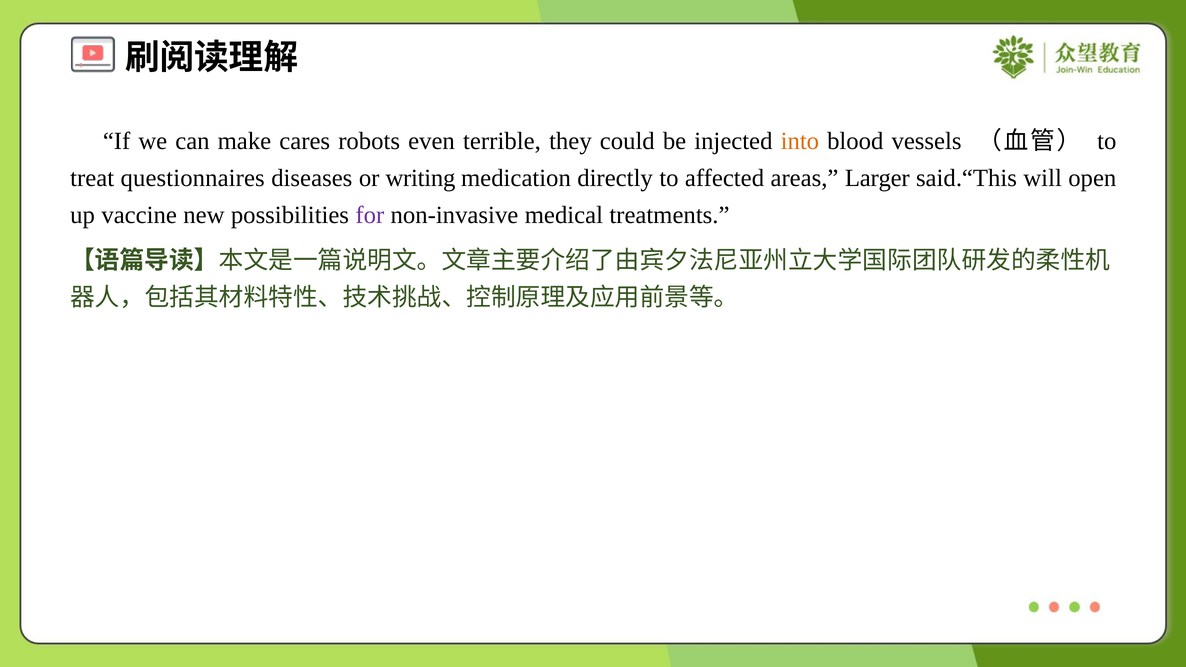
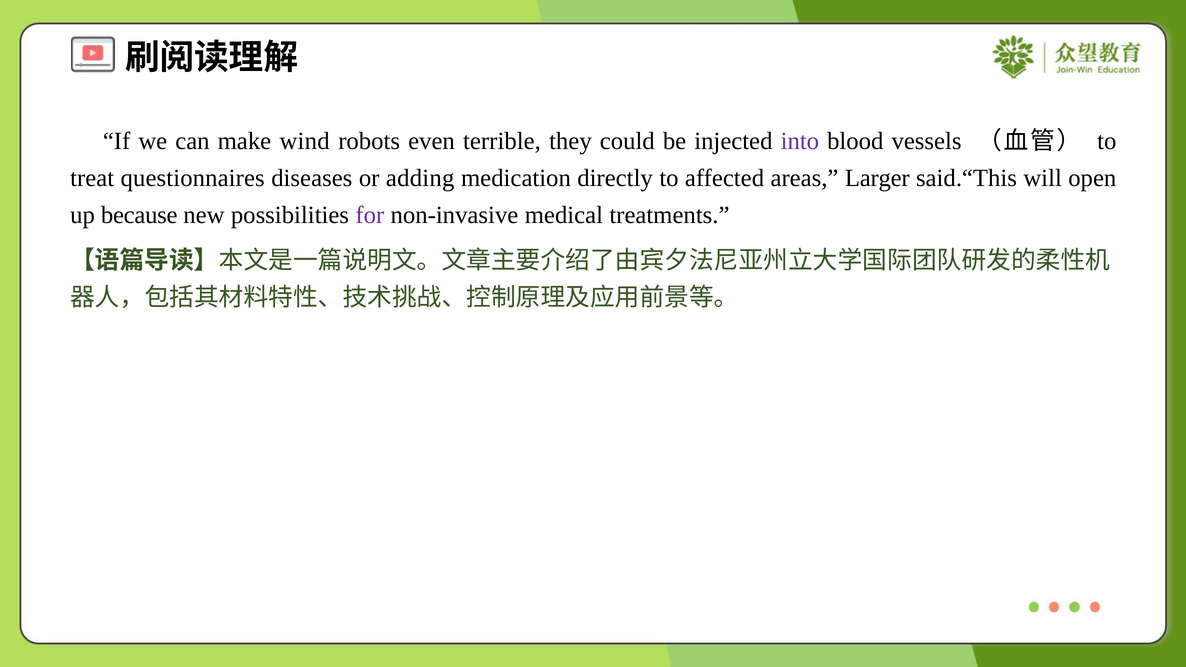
cares: cares -> wind
into colour: orange -> purple
writing: writing -> adding
vaccine: vaccine -> because
